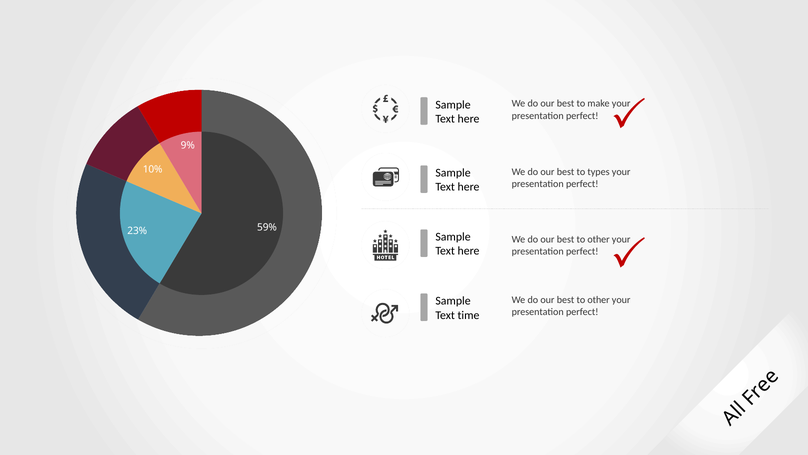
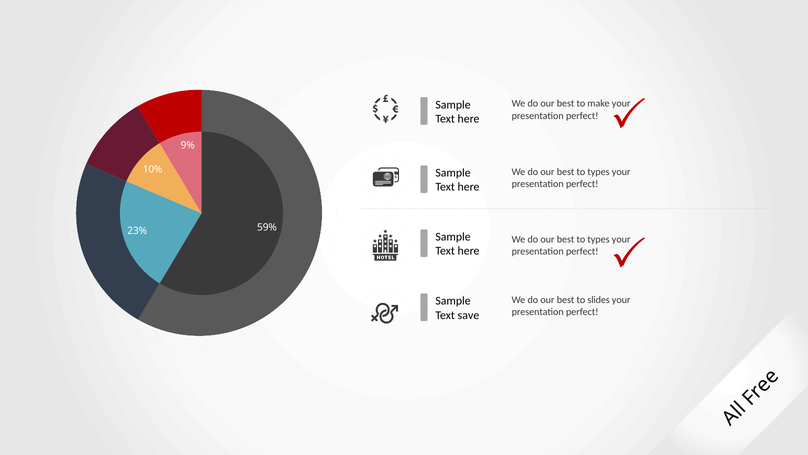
other at (599, 239): other -> types
other at (599, 300): other -> slides
time: time -> save
